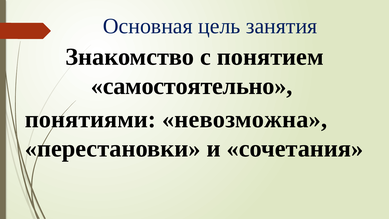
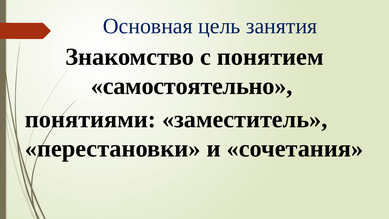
невозможна: невозможна -> заместитель
